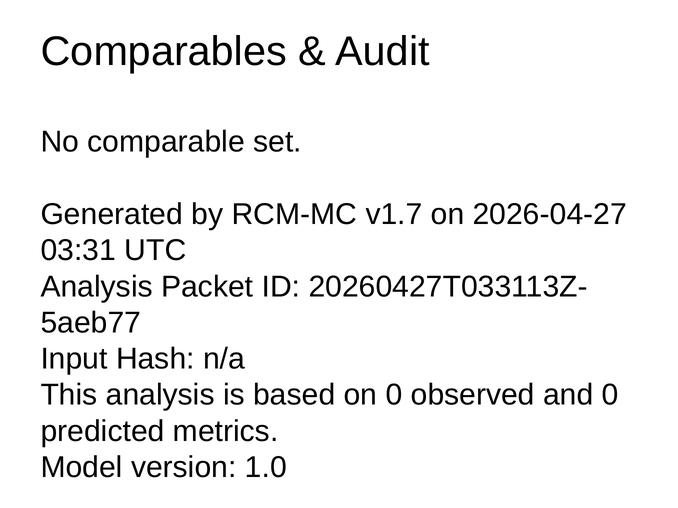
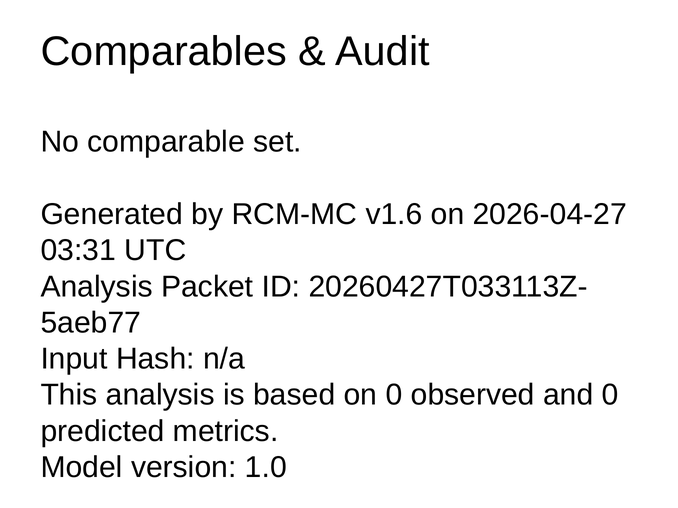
v1.7: v1.7 -> v1.6
